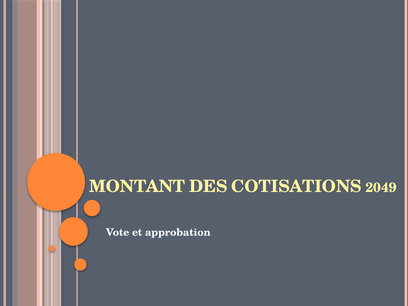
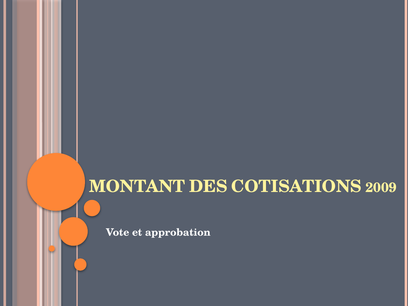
2049: 2049 -> 2009
